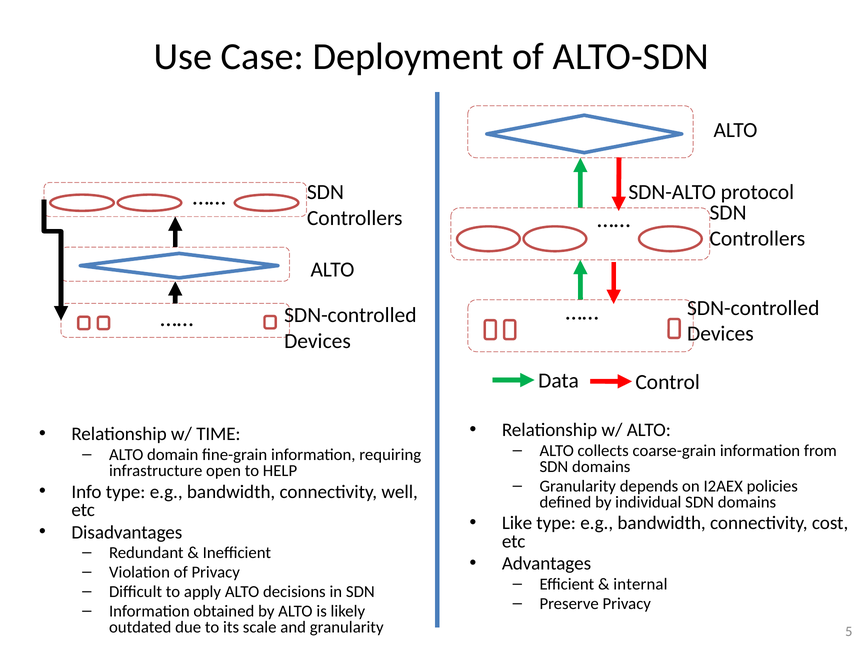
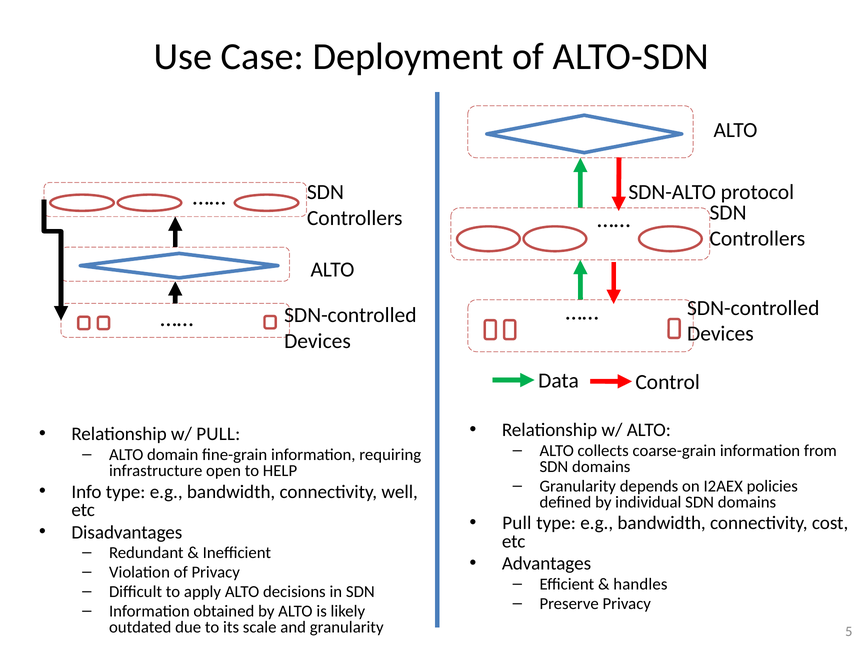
w/ TIME: TIME -> PULL
Like at (517, 524): Like -> Pull
internal: internal -> handles
